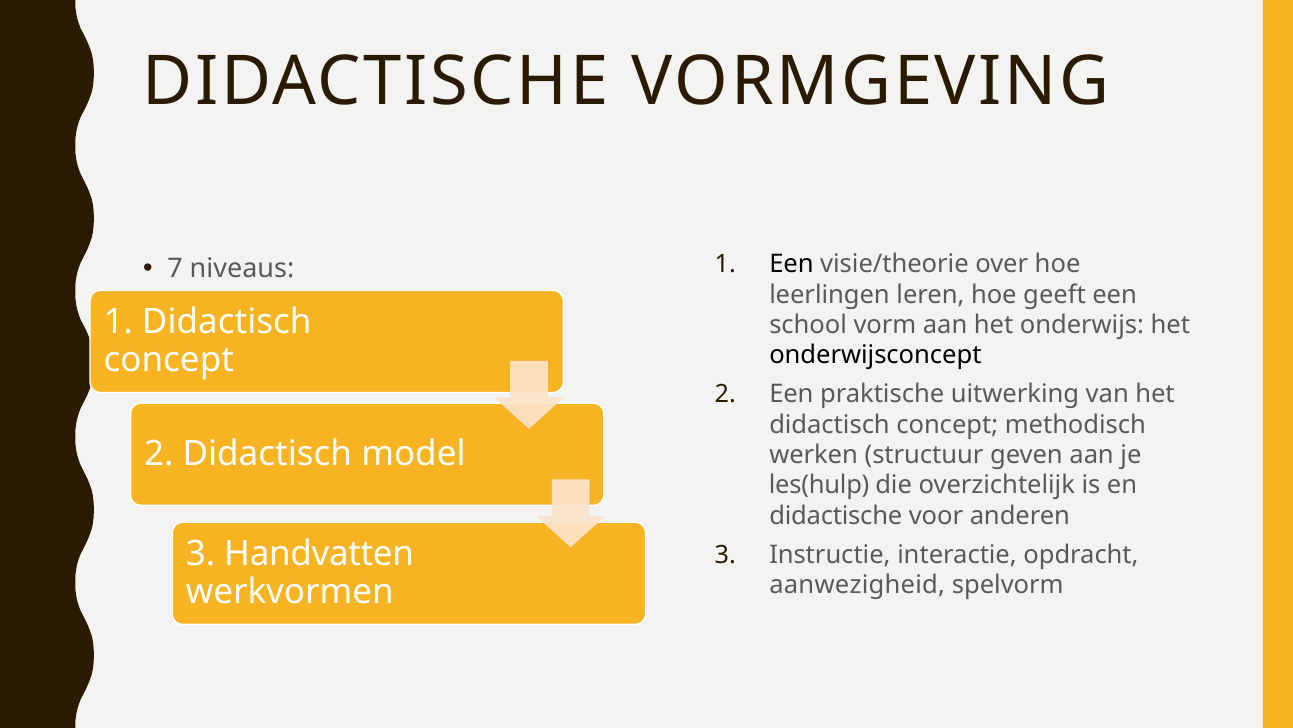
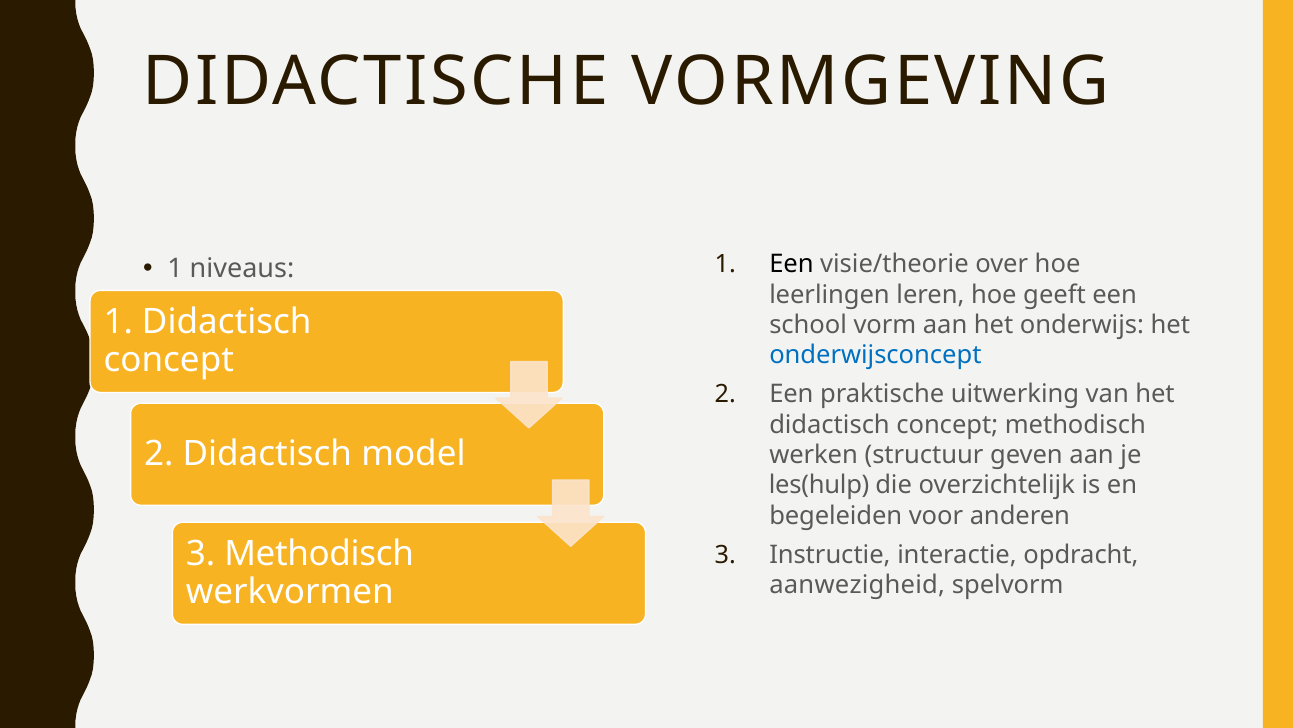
7 at (175, 269): 7 -> 1
onderwijsconcept colour: black -> blue
didactische at (836, 515): didactische -> begeleiden
3 Handvatten: Handvatten -> Methodisch
